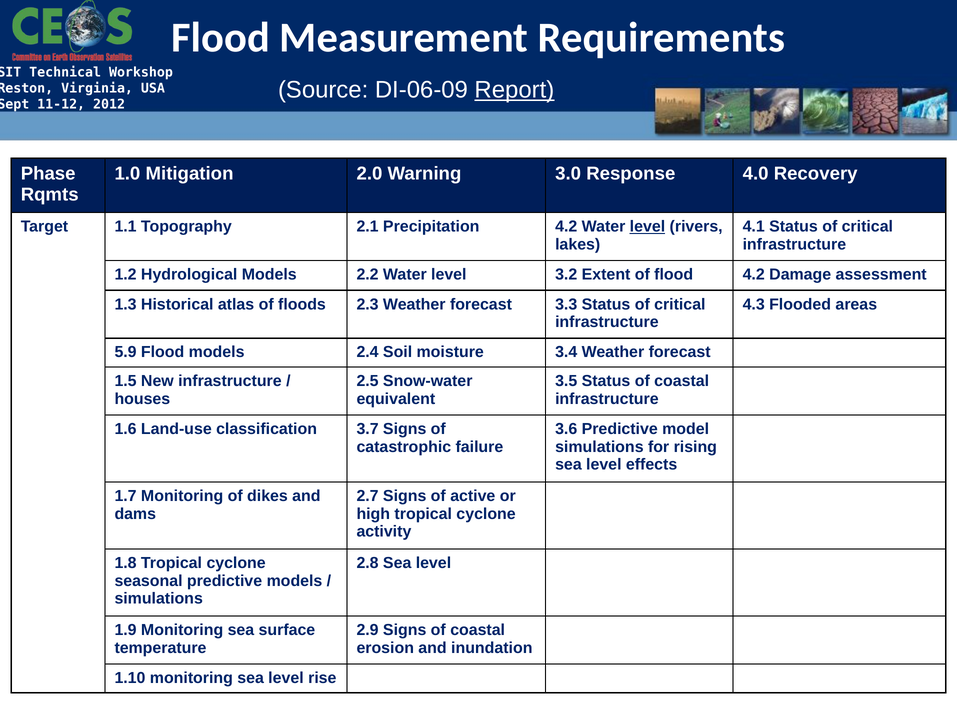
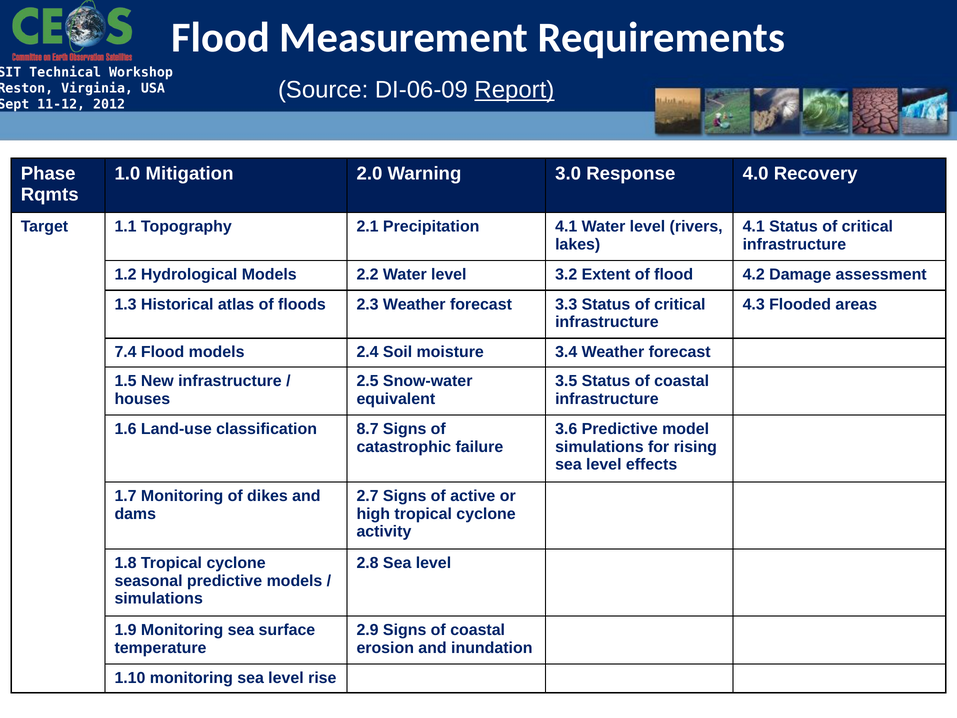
Precipitation 4.2: 4.2 -> 4.1
level at (647, 226) underline: present -> none
5.9: 5.9 -> 7.4
3.7: 3.7 -> 8.7
